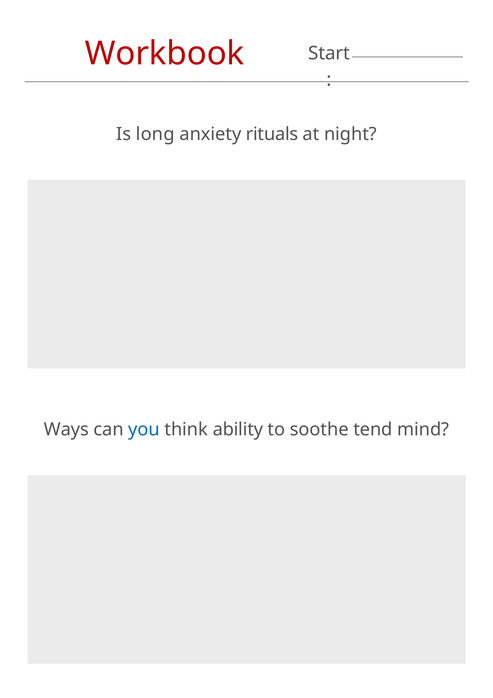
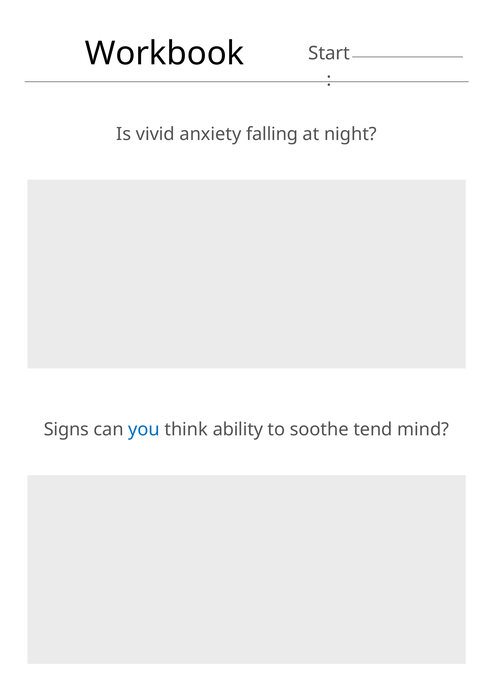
Workbook colour: red -> black
long: long -> vivid
rituals: rituals -> falling
Ways: Ways -> Signs
